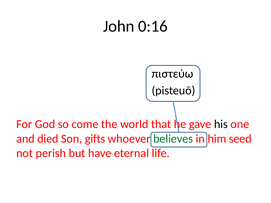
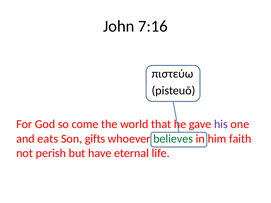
0:16: 0:16 -> 7:16
his colour: black -> purple
died: died -> eats
seed: seed -> faith
